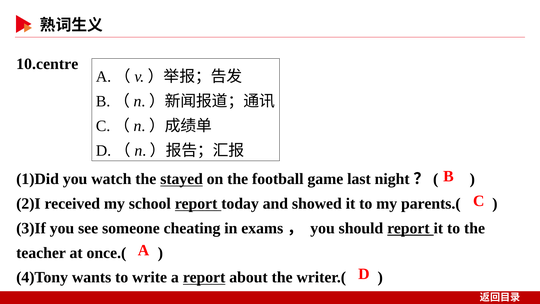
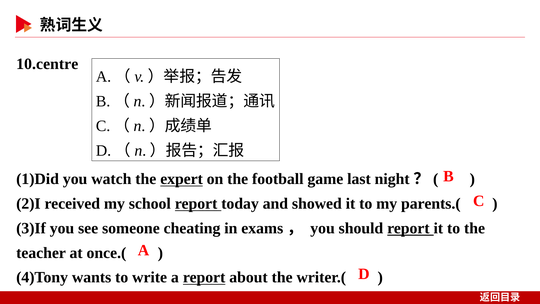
stayed: stayed -> expert
